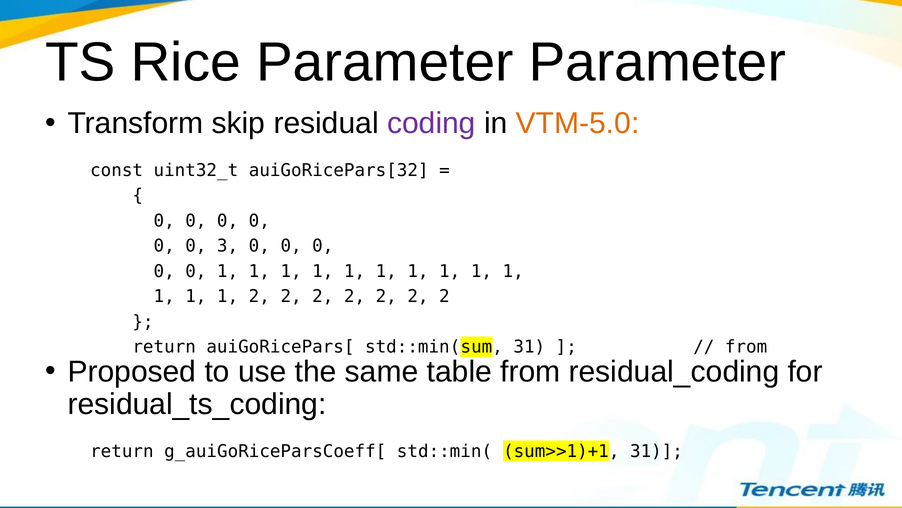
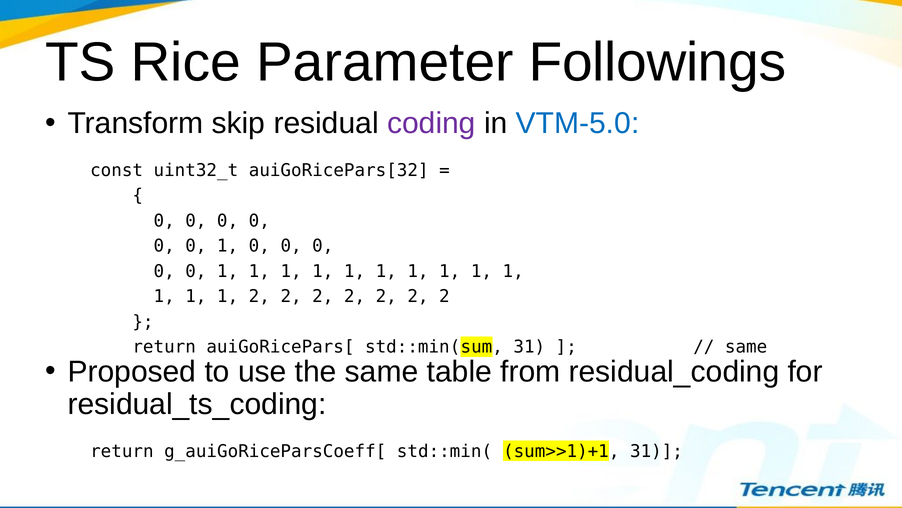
Parameter Parameter: Parameter -> Followings
VTM-5.0 colour: orange -> blue
3 at (228, 246): 3 -> 1
from at (746, 347): from -> same
